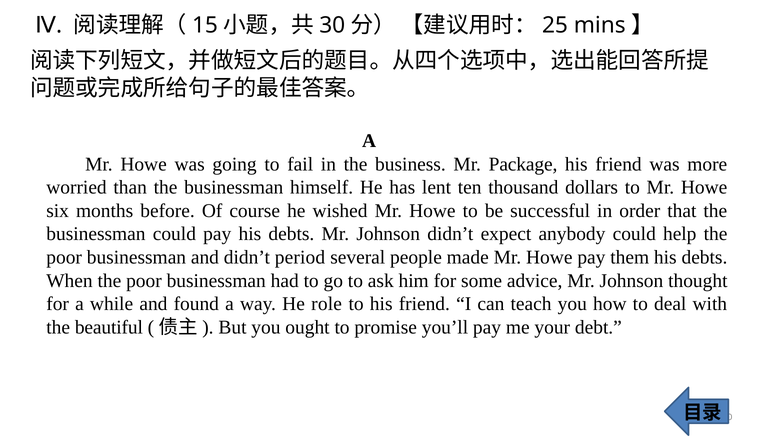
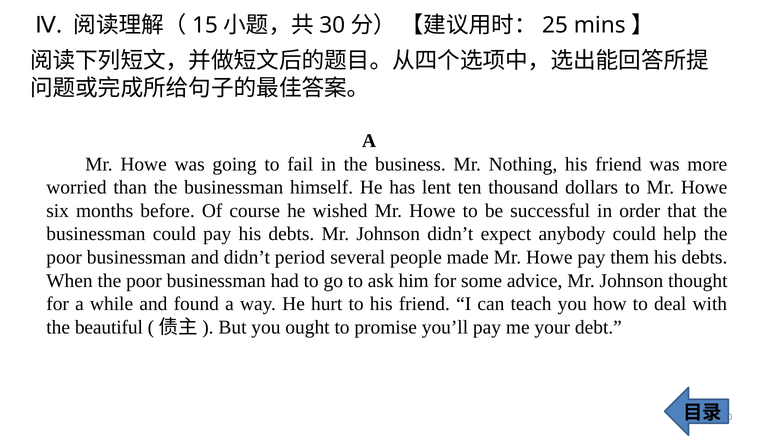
Package: Package -> Nothing
role: role -> hurt
